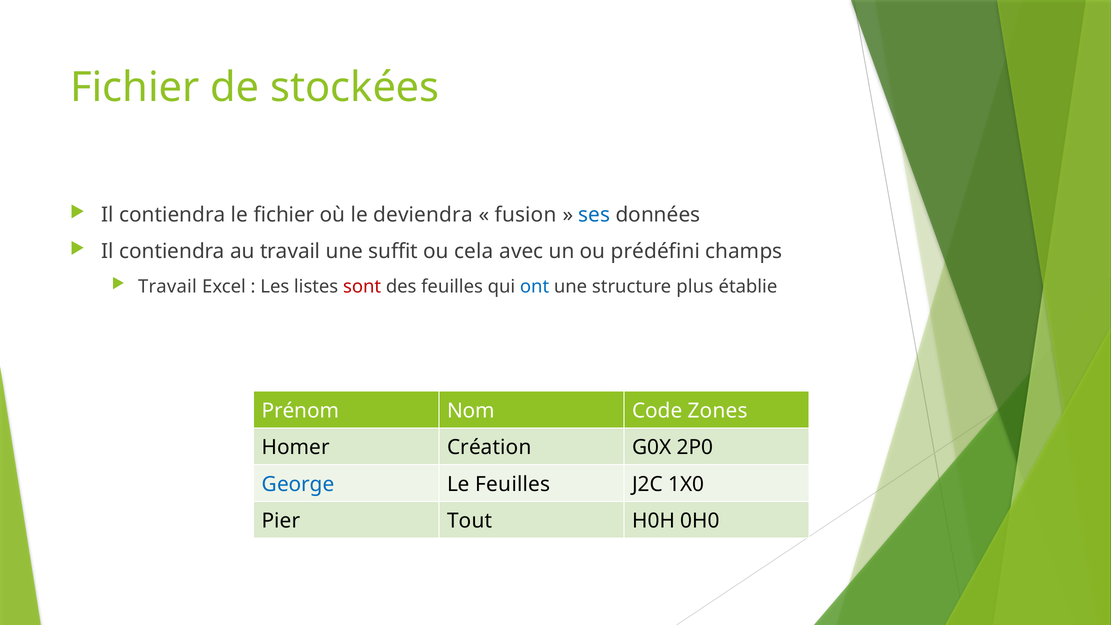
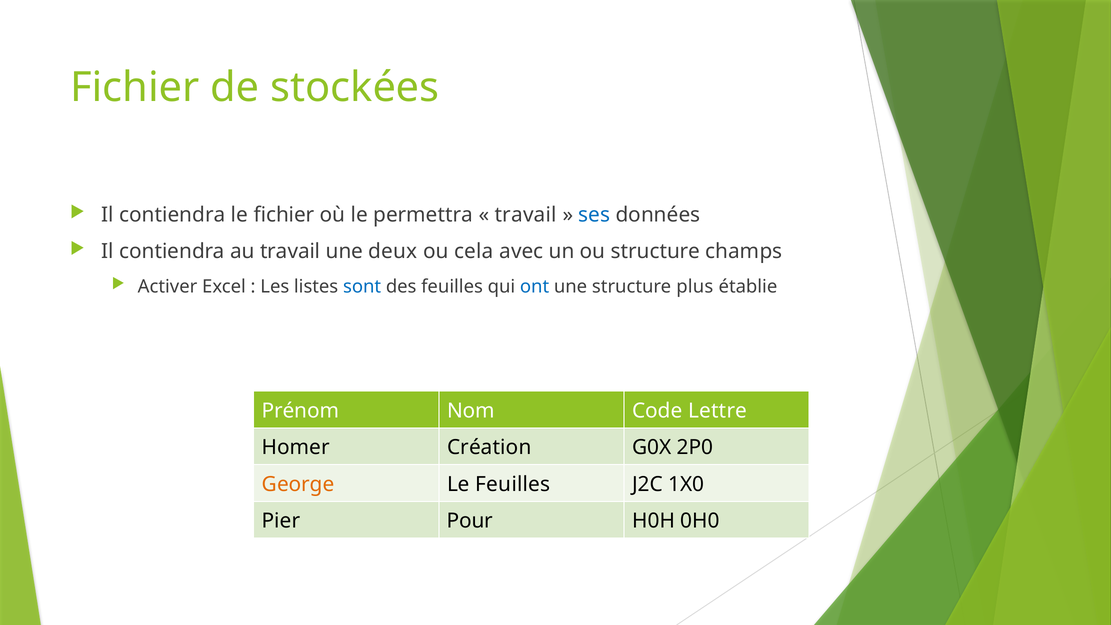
deviendra: deviendra -> permettra
fusion at (526, 215): fusion -> travail
suffit: suffit -> deux
ou prédéfini: prédéfini -> structure
Travail at (167, 287): Travail -> Activer
sont colour: red -> blue
Zones: Zones -> Lettre
George colour: blue -> orange
Tout: Tout -> Pour
